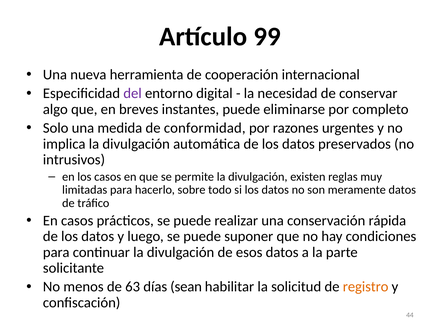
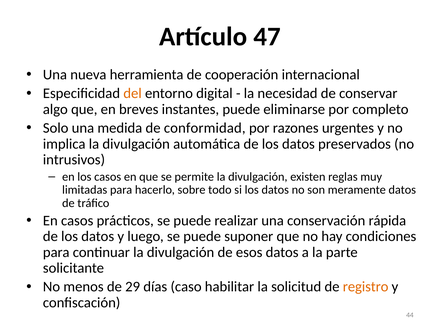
99: 99 -> 47
del colour: purple -> orange
63: 63 -> 29
sean: sean -> caso
